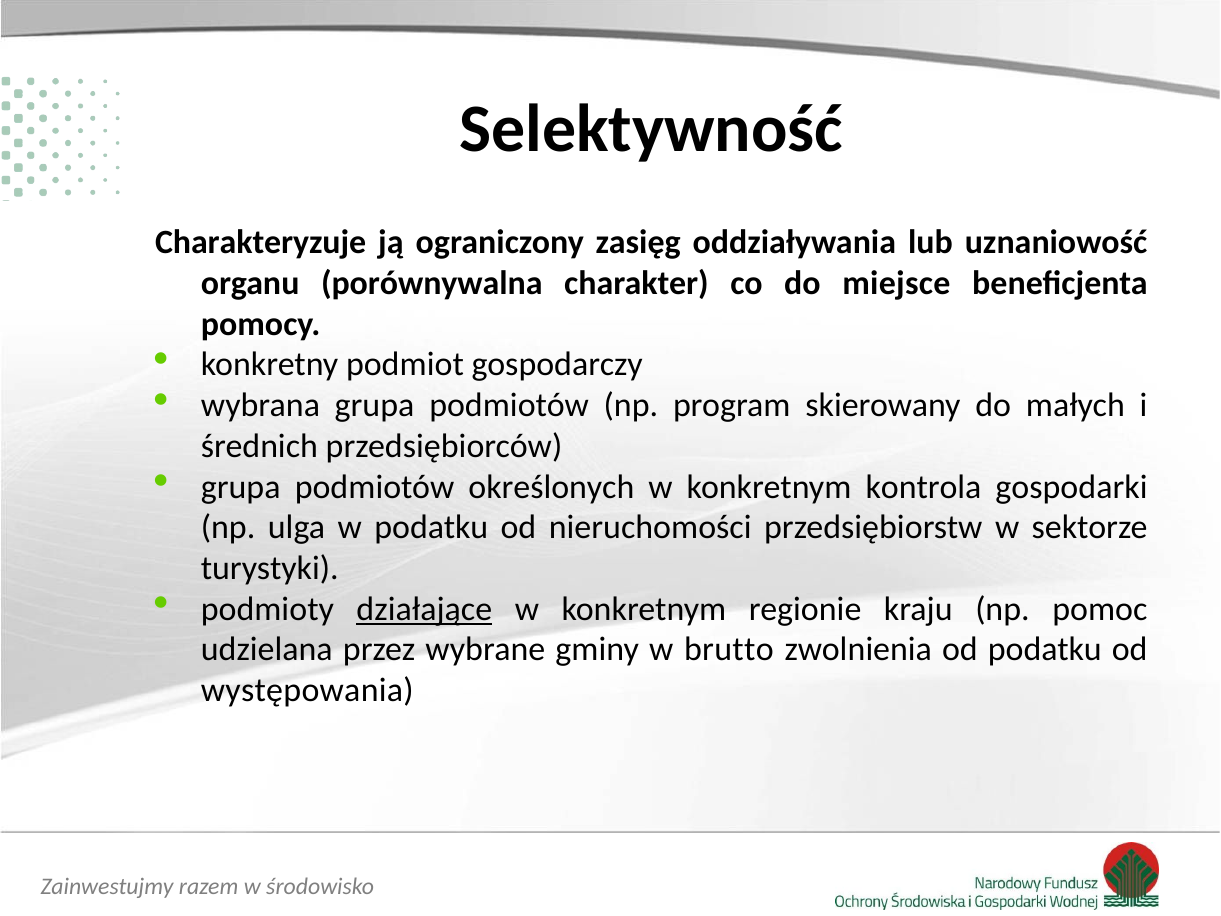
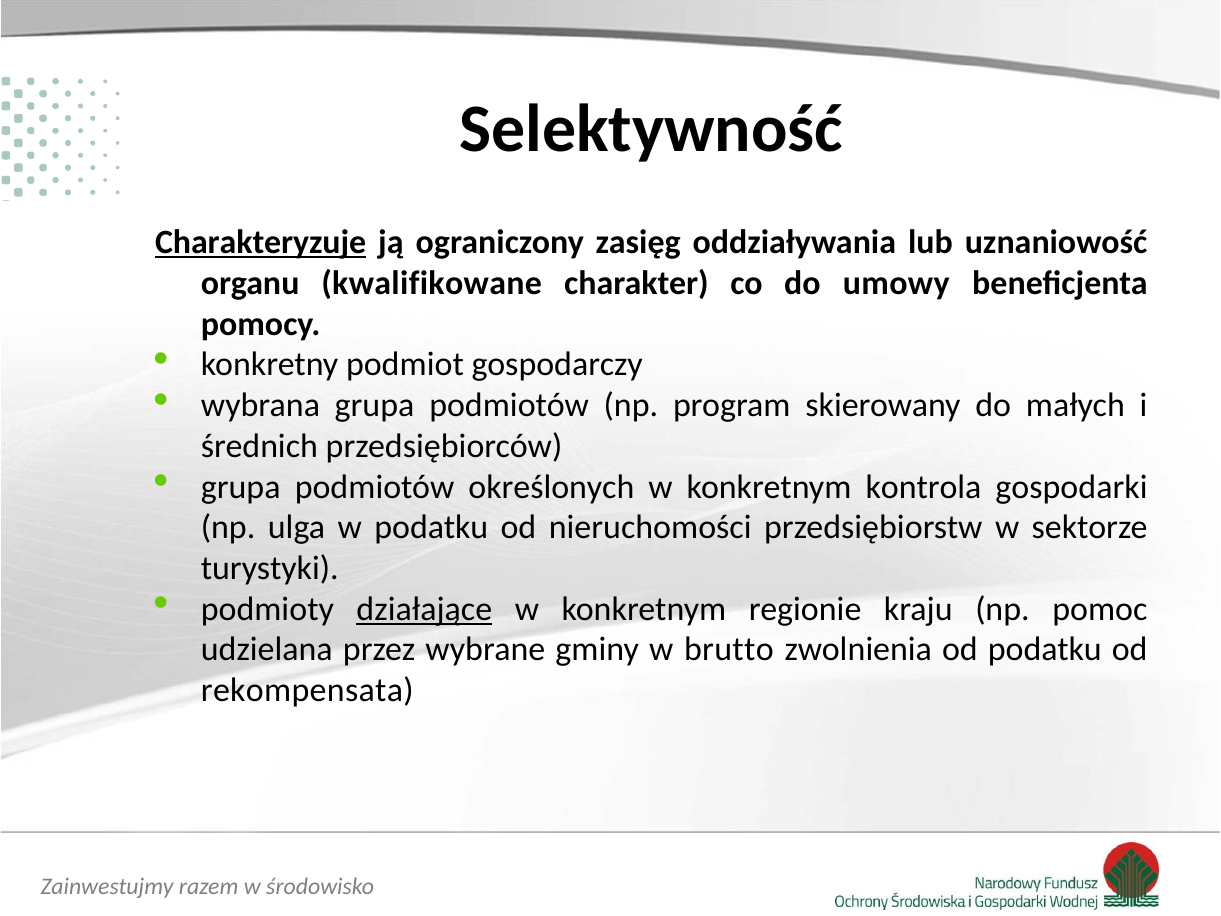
Charakteryzuje underline: none -> present
porównywalna: porównywalna -> kwalifikowane
miejsce: miejsce -> umowy
występowania: występowania -> rekompensata
